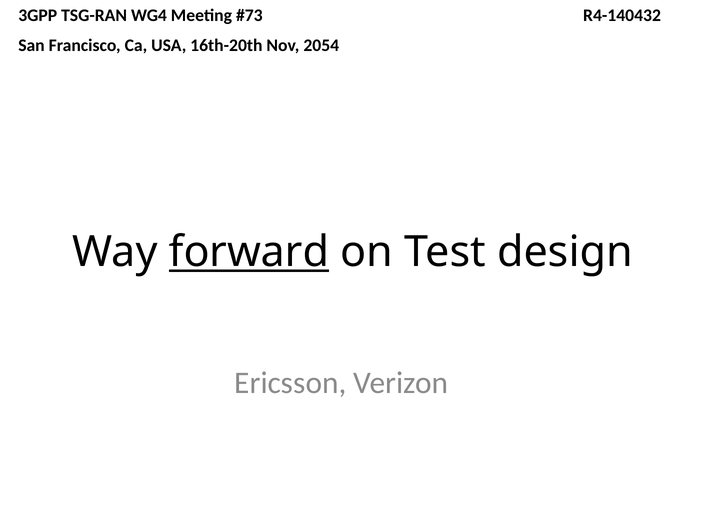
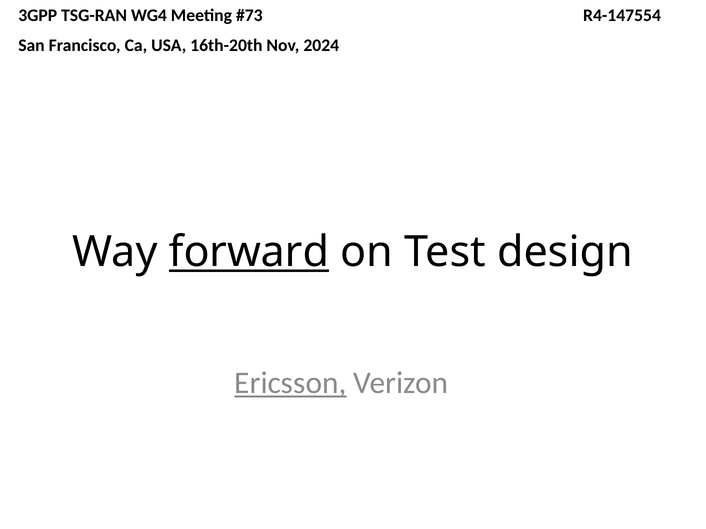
R4-140432: R4-140432 -> R4-147554
2054: 2054 -> 2024
Ericsson underline: none -> present
